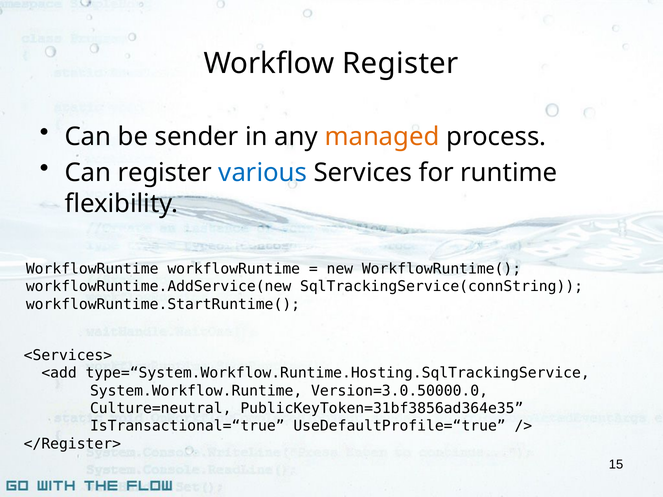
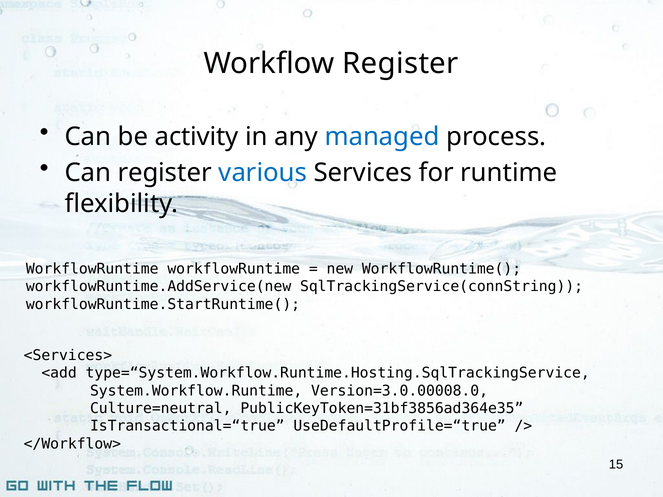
sender: sender -> activity
managed colour: orange -> blue
Version=3.0.50000.0: Version=3.0.50000.0 -> Version=3.0.00008.0
</Register>: </Register> -> </Workflow>
